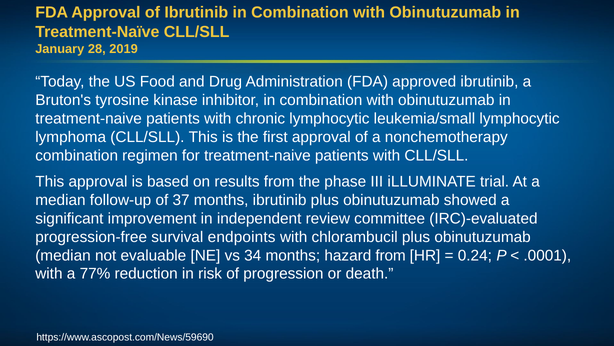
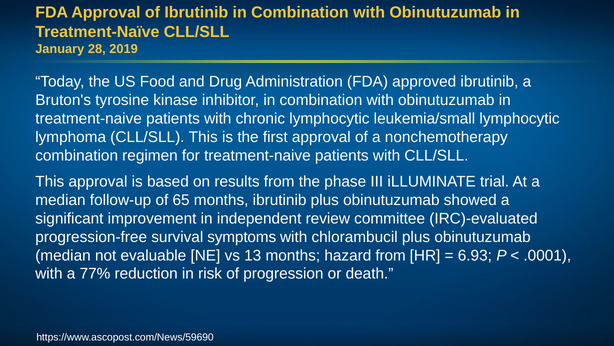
37: 37 -> 65
endpoints: endpoints -> symptoms
34: 34 -> 13
0.24: 0.24 -> 6.93
